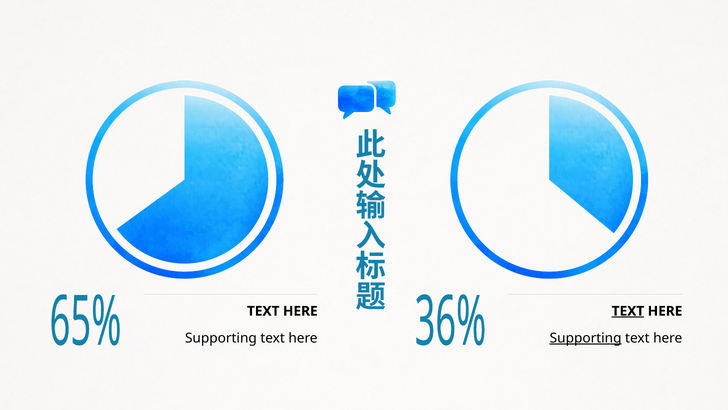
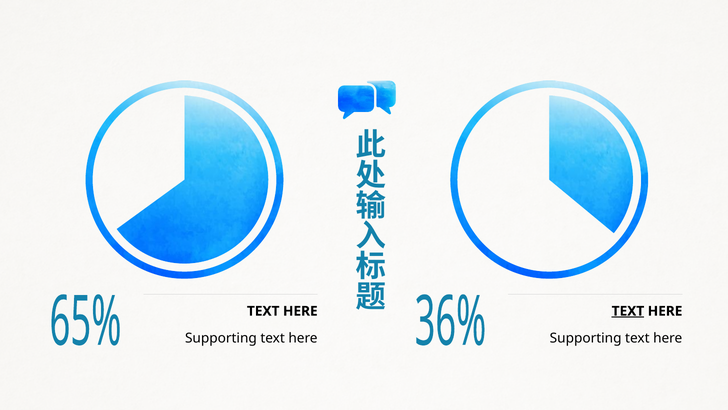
Supporting at (586, 338) underline: present -> none
